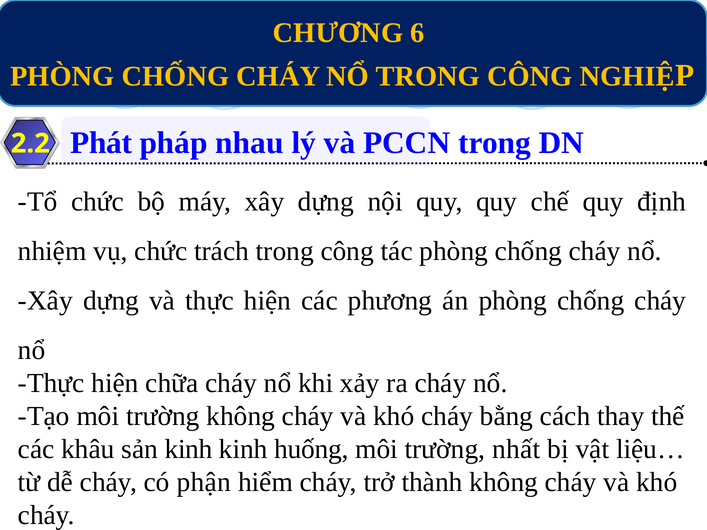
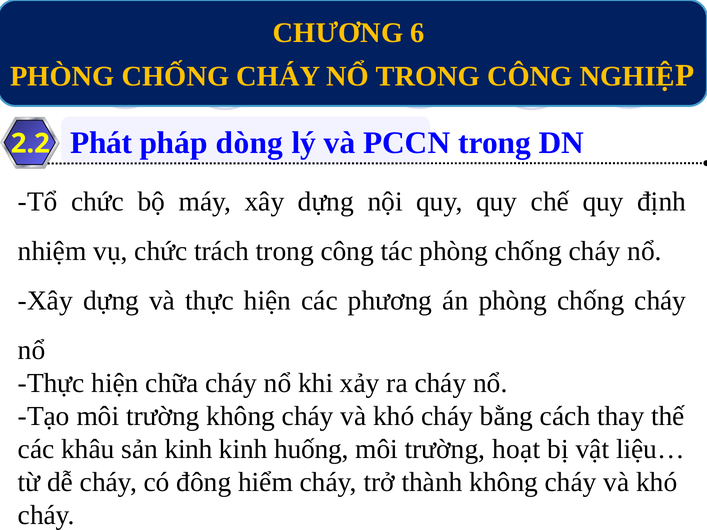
nhau: nhau -> dòng
nhất: nhất -> hoạt
phận: phận -> đông
